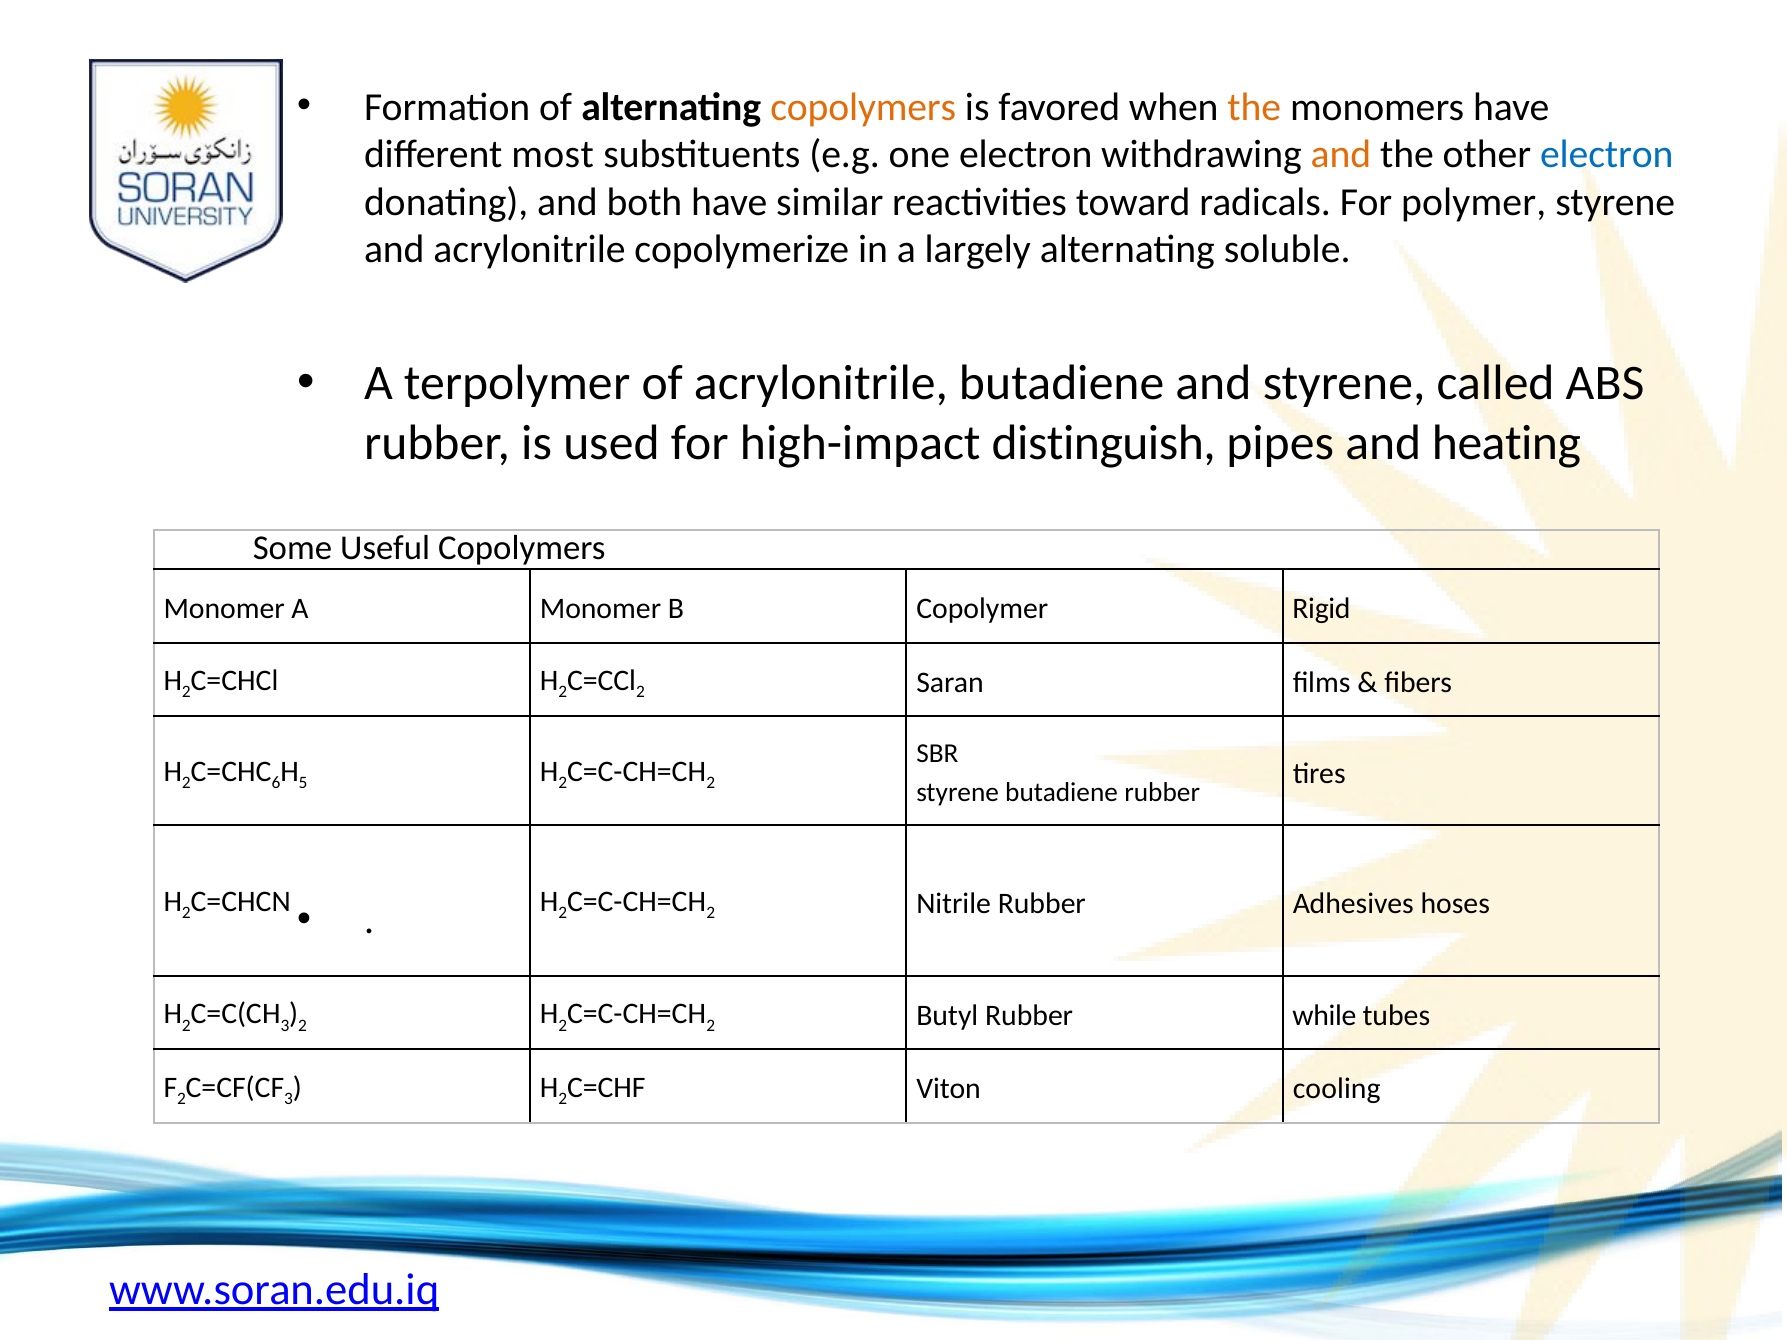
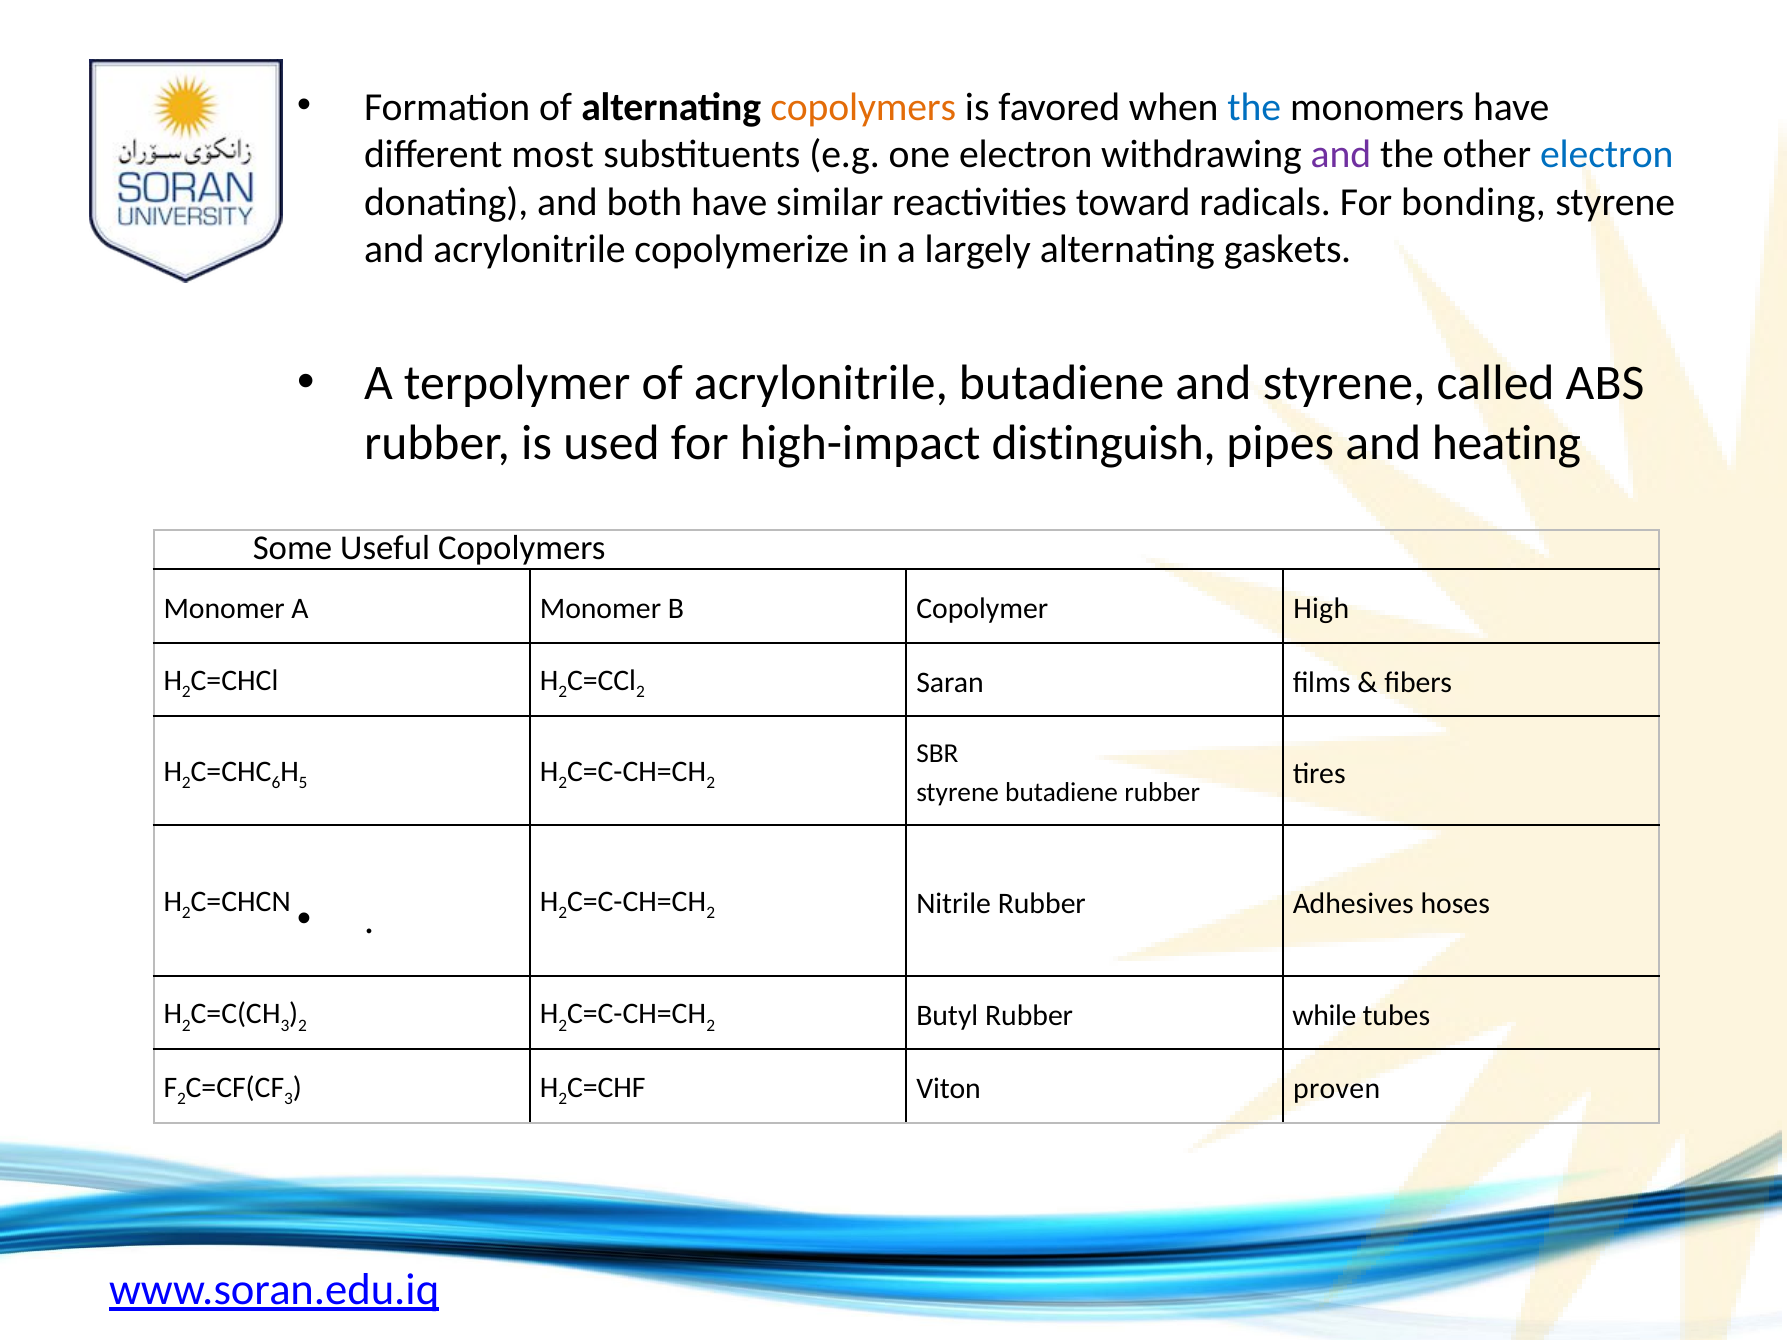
the at (1254, 107) colour: orange -> blue
and at (1341, 155) colour: orange -> purple
polymer: polymer -> bonding
soluble: soluble -> gaskets
Rigid: Rigid -> High
cooling: cooling -> proven
